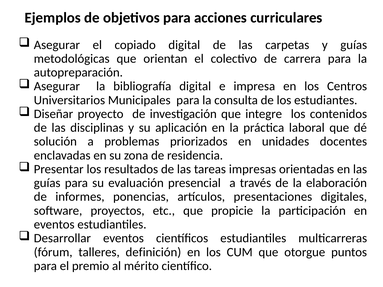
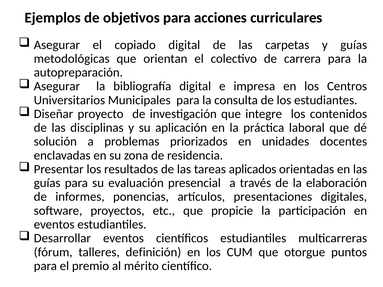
impresas: impresas -> aplicados
